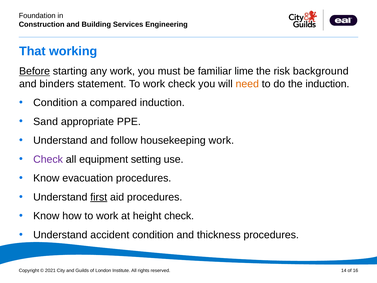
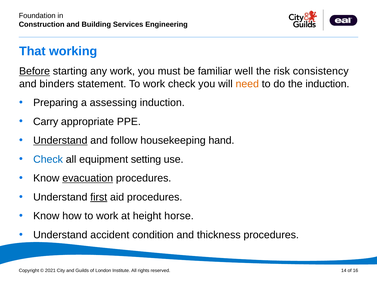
lime: lime -> well
background: background -> consistency
Condition at (56, 103): Condition -> Preparing
compared: compared -> assessing
Sand: Sand -> Carry
Understand at (60, 140) underline: none -> present
housekeeping work: work -> hand
Check at (48, 159) colour: purple -> blue
evacuation underline: none -> present
height check: check -> horse
